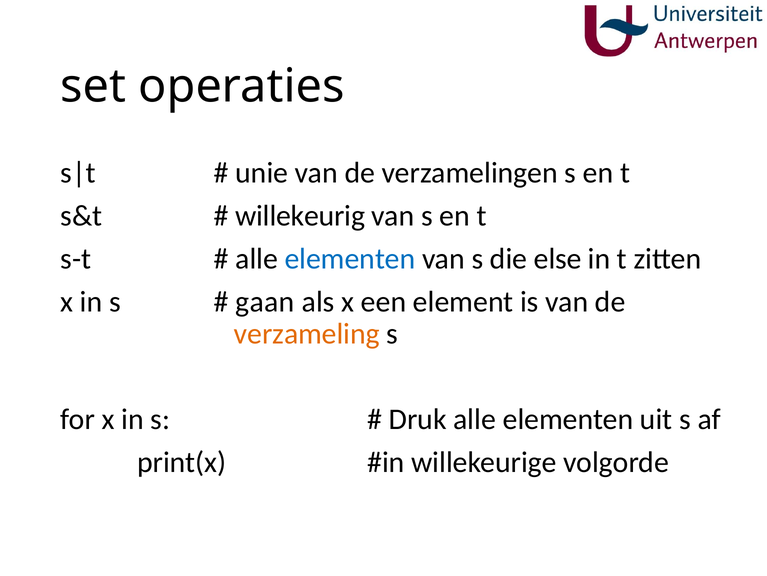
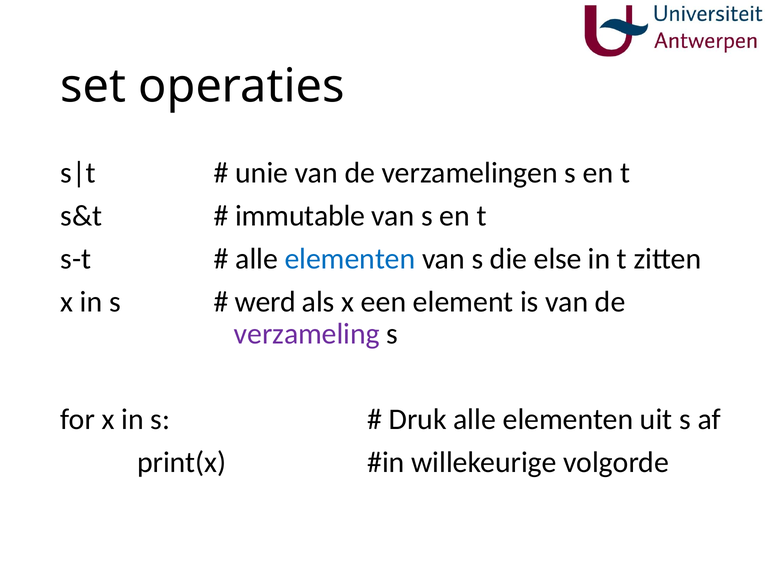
willekeurig: willekeurig -> immutable
gaan: gaan -> werd
verzameling colour: orange -> purple
